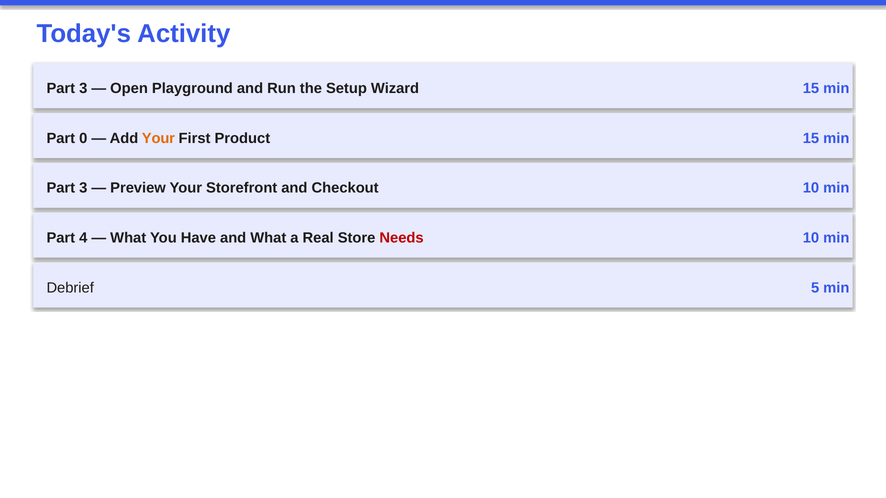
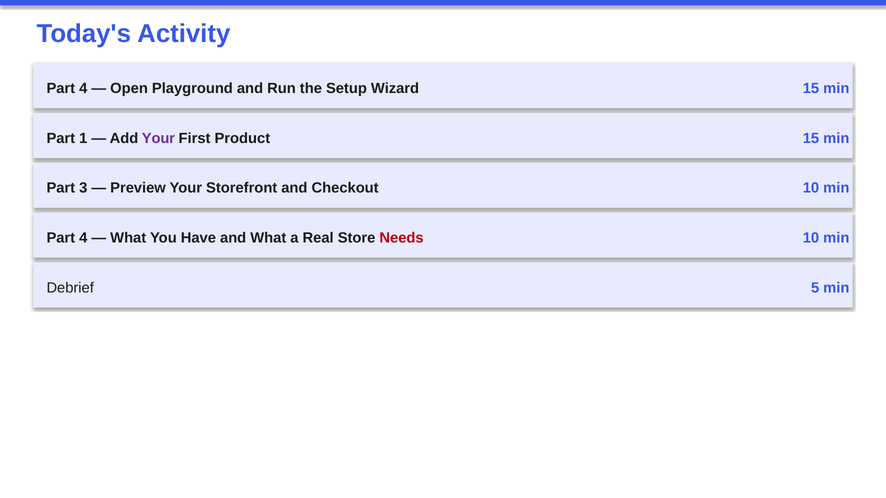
3 at (83, 89): 3 -> 4
0: 0 -> 1
Your at (158, 138) colour: orange -> purple
